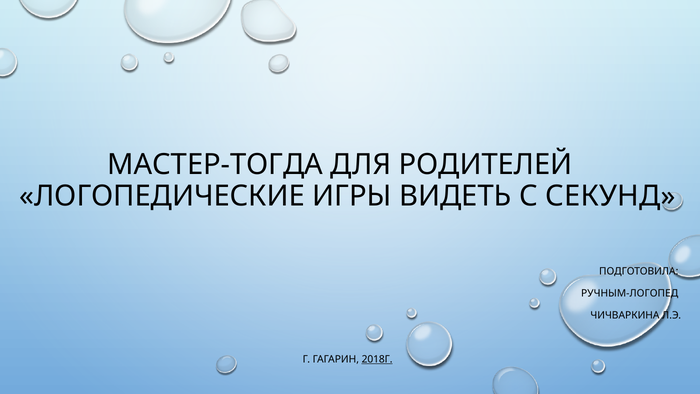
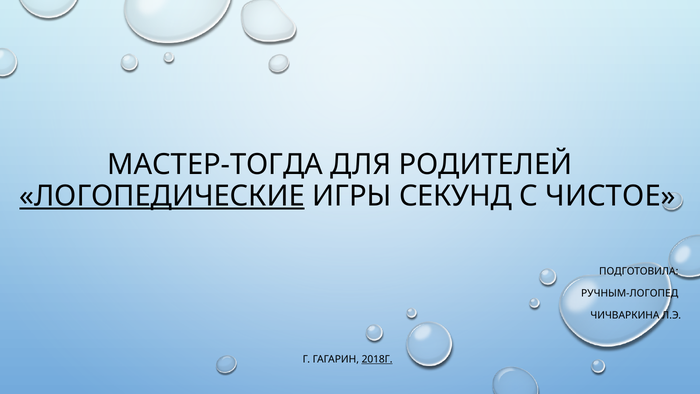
ЛОГОПЕДИЧЕСКИЕ underline: none -> present
ВИДЕТЬ: ВИДЕТЬ -> СЕКУНД
СЕКУНД: СЕКУНД -> ЧИСТОЕ
